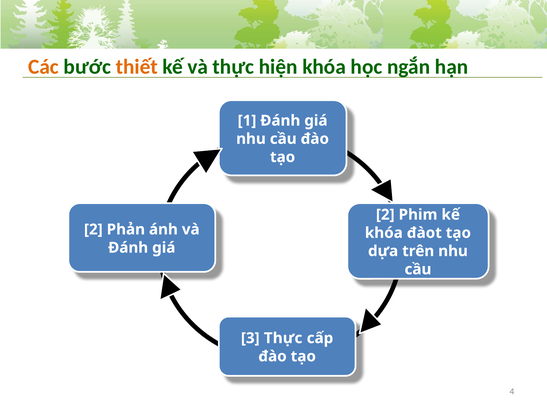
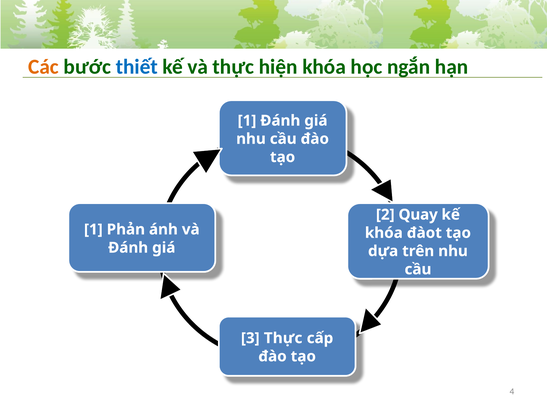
thiết colour: orange -> blue
Phim: Phim -> Quay
2 at (93, 230): 2 -> 1
